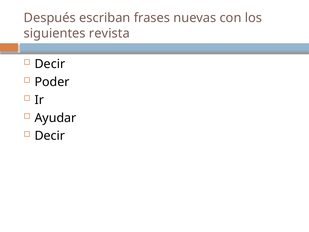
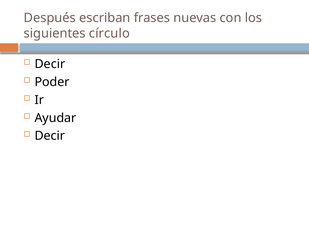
revista: revista -> círculo
